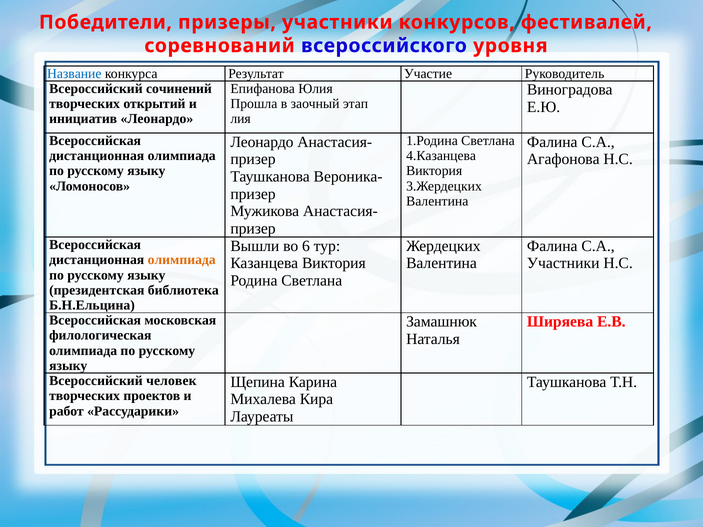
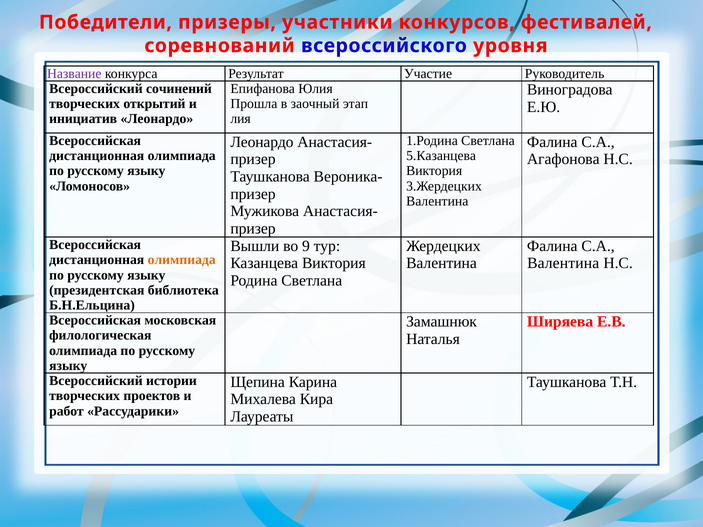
Название colour: blue -> purple
4.Казанцева: 4.Казанцева -> 5.Казанцева
6: 6 -> 9
Участники at (563, 263): Участники -> Валентина
человек: человек -> истории
